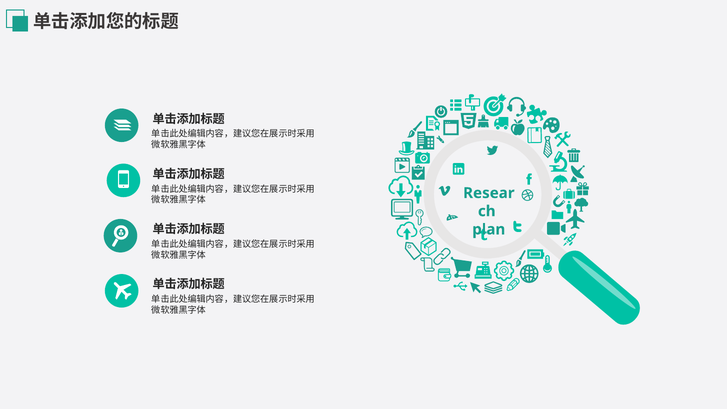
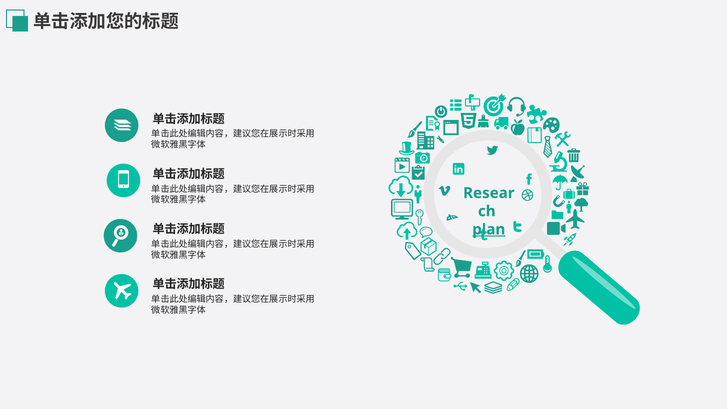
plan underline: none -> present
